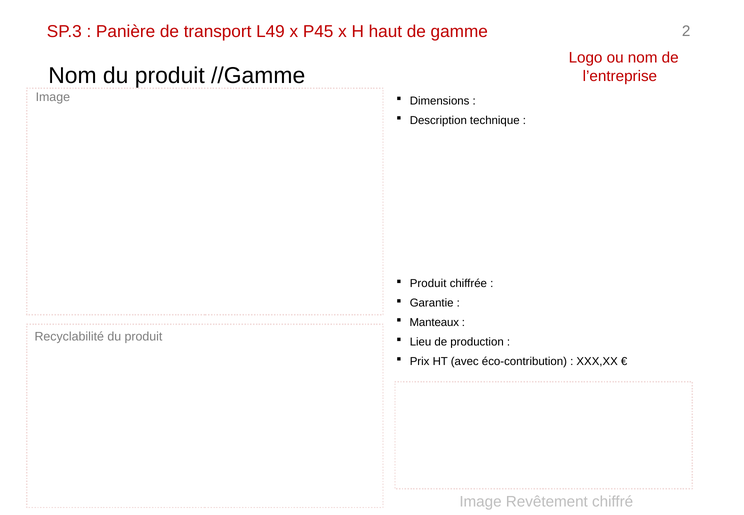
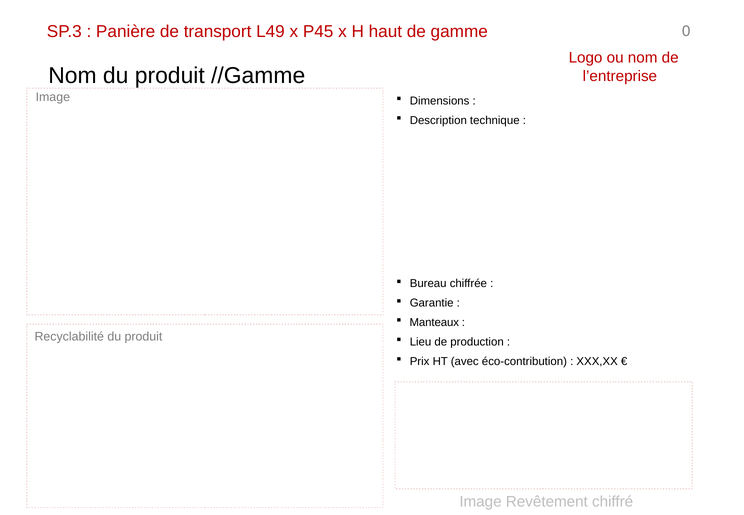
2: 2 -> 0
Produit at (428, 284): Produit -> Bureau
